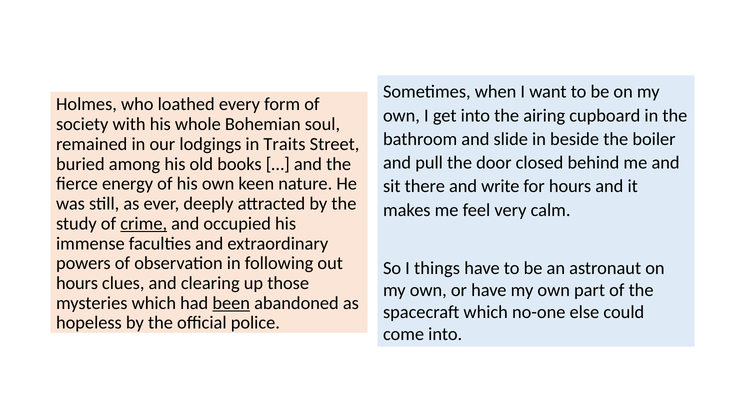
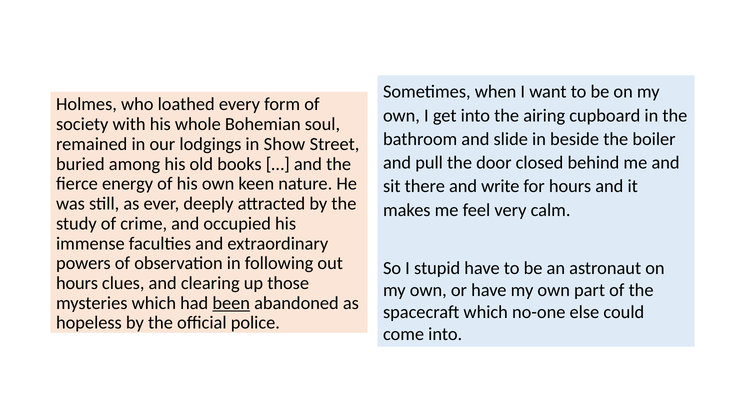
Traits: Traits -> Show
crime underline: present -> none
things: things -> stupid
